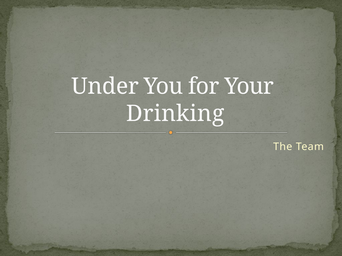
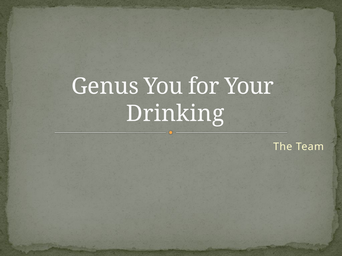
Under: Under -> Genus
